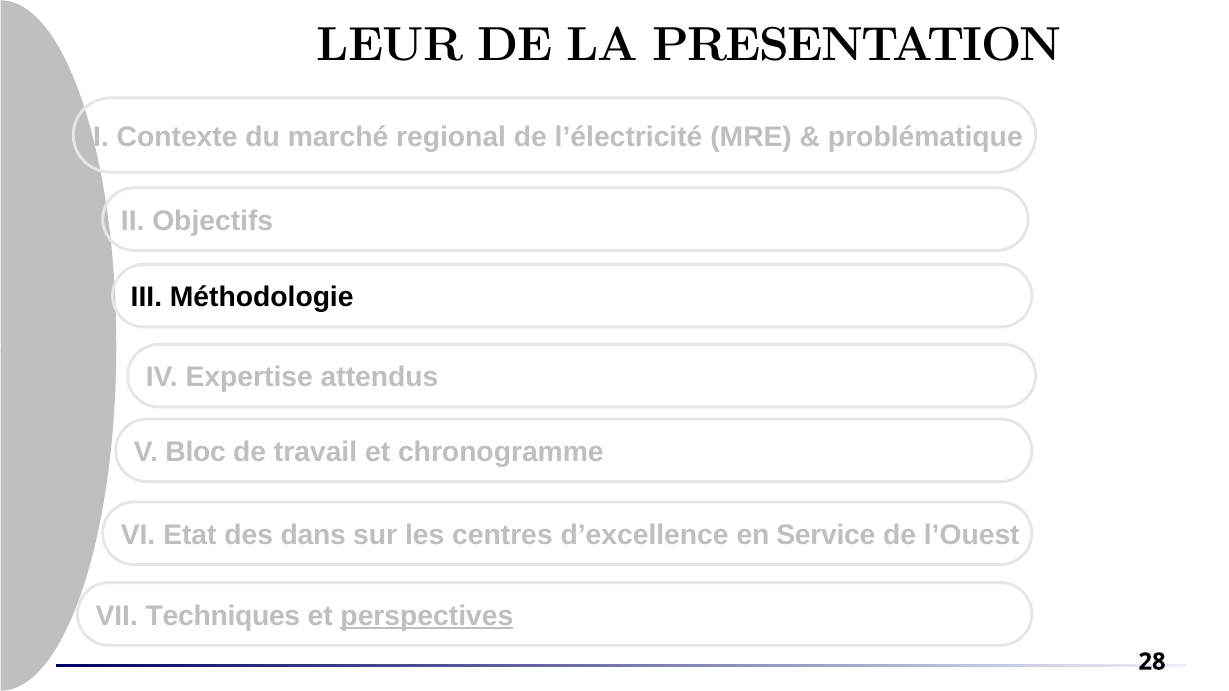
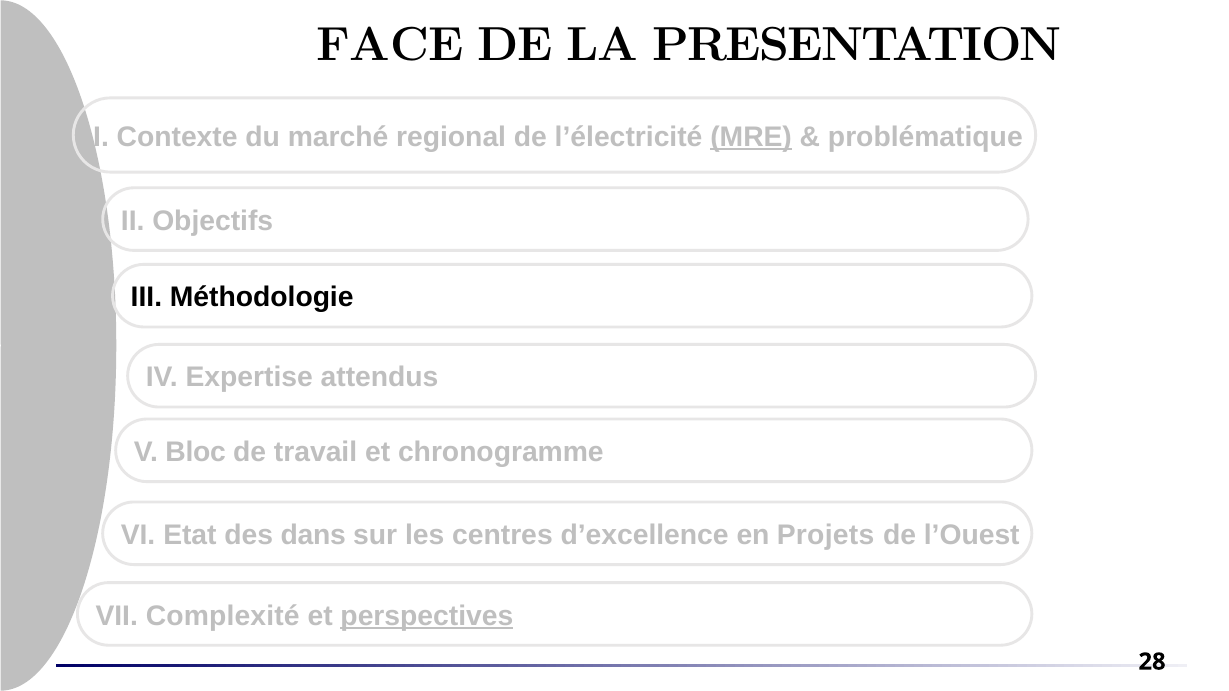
LEUR: LEUR -> FACE
MRE underline: none -> present
Service: Service -> Projets
Techniques: Techniques -> Complexité
